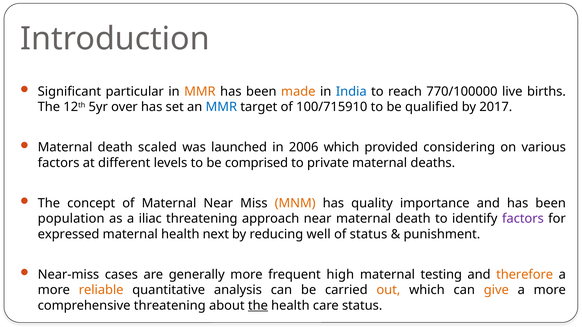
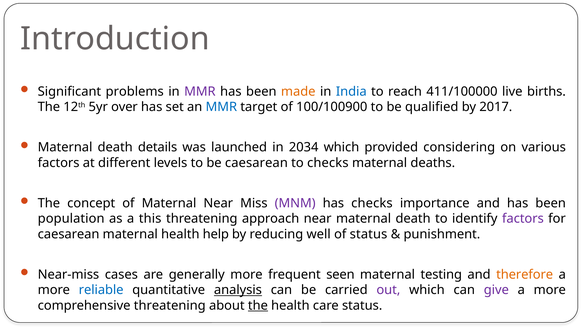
particular: particular -> problems
MMR at (200, 92) colour: orange -> purple
770/100000: 770/100000 -> 411/100000
100/715910: 100/715910 -> 100/100900
scaled: scaled -> details
2006: 2006 -> 2034
be comprised: comprised -> caesarean
to private: private -> checks
MNM colour: orange -> purple
has quality: quality -> checks
iliac: iliac -> this
expressed at (69, 234): expressed -> caesarean
next: next -> help
high: high -> seen
reliable colour: orange -> blue
analysis underline: none -> present
out colour: orange -> purple
give colour: orange -> purple
